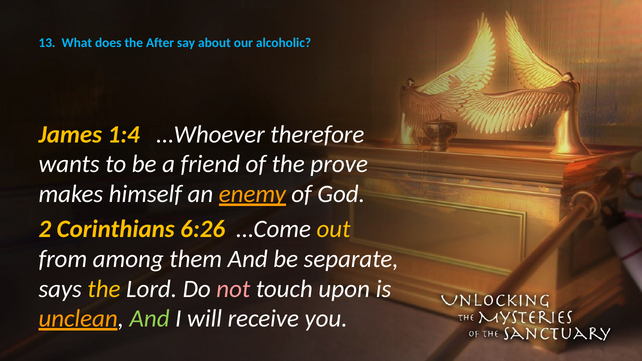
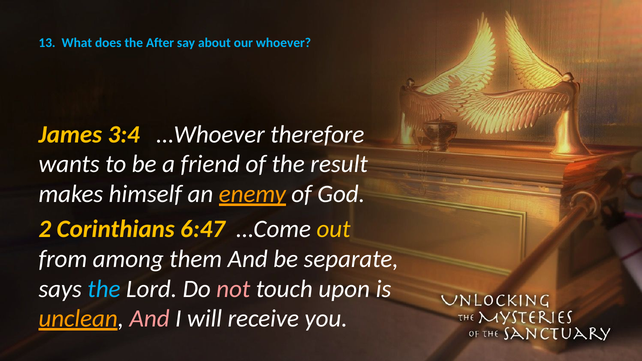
alcoholic: alcoholic -> whoever
1:4: 1:4 -> 3:4
prove: prove -> result
6:26: 6:26 -> 6:47
the at (104, 289) colour: yellow -> light blue
And at (150, 319) colour: light green -> pink
